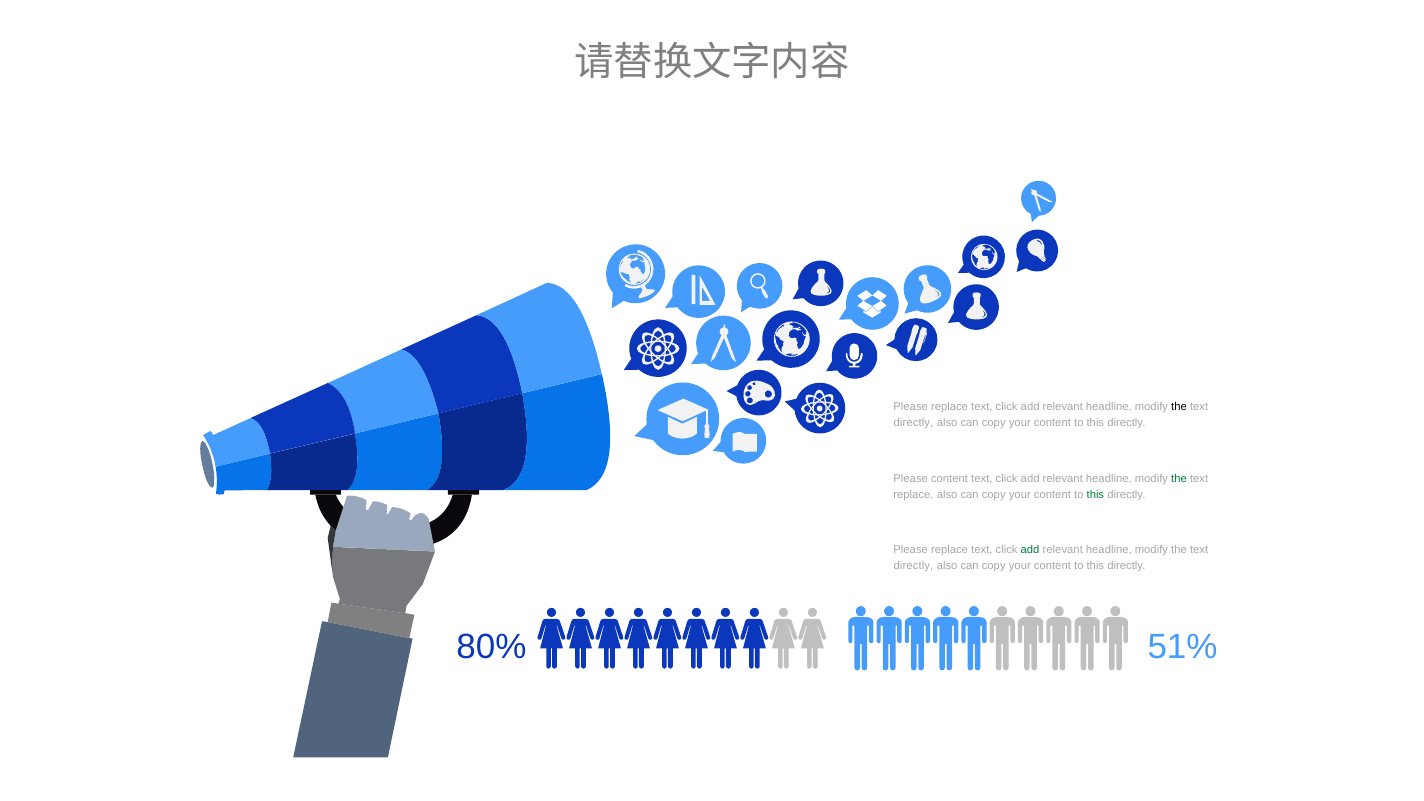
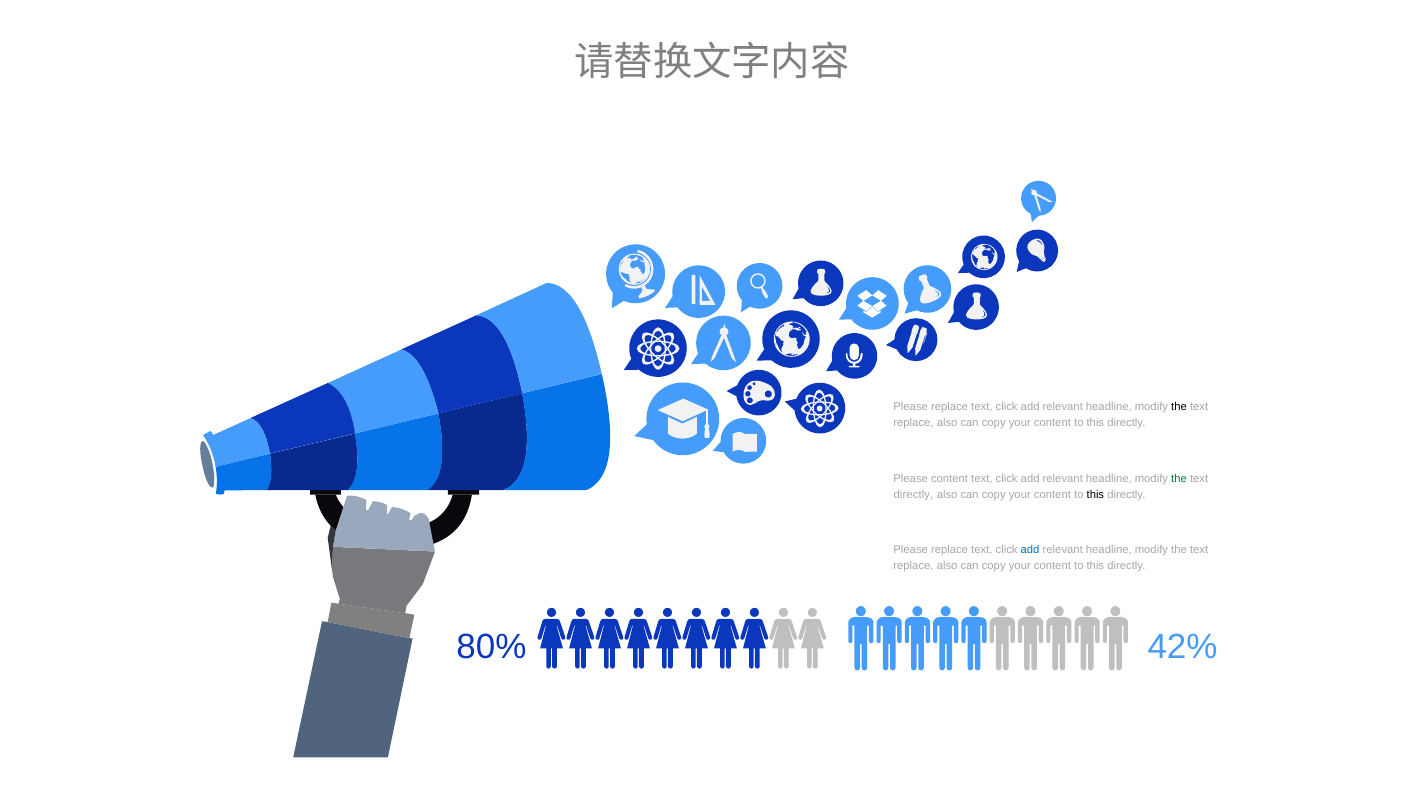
directly at (913, 423): directly -> replace
replace at (913, 495): replace -> directly
this at (1095, 495) colour: green -> black
add at (1030, 550) colour: green -> blue
directly at (913, 566): directly -> replace
51%: 51% -> 42%
